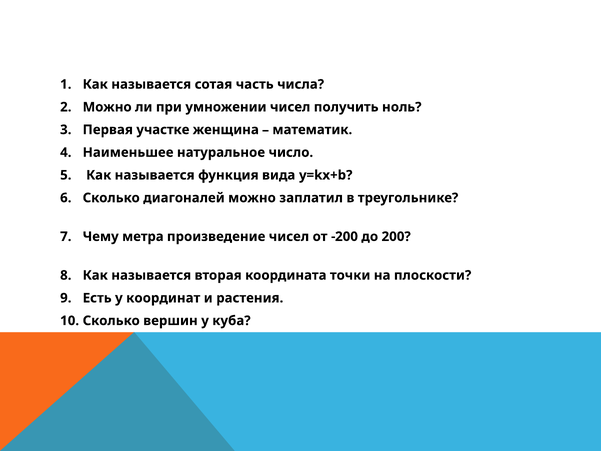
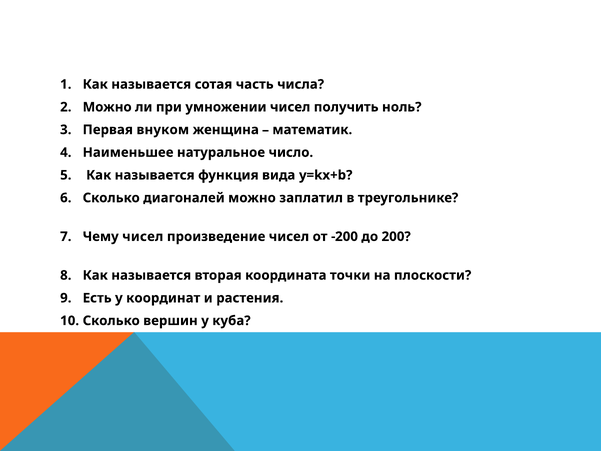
участке: участке -> внуком
Чему метра: метра -> чисел
